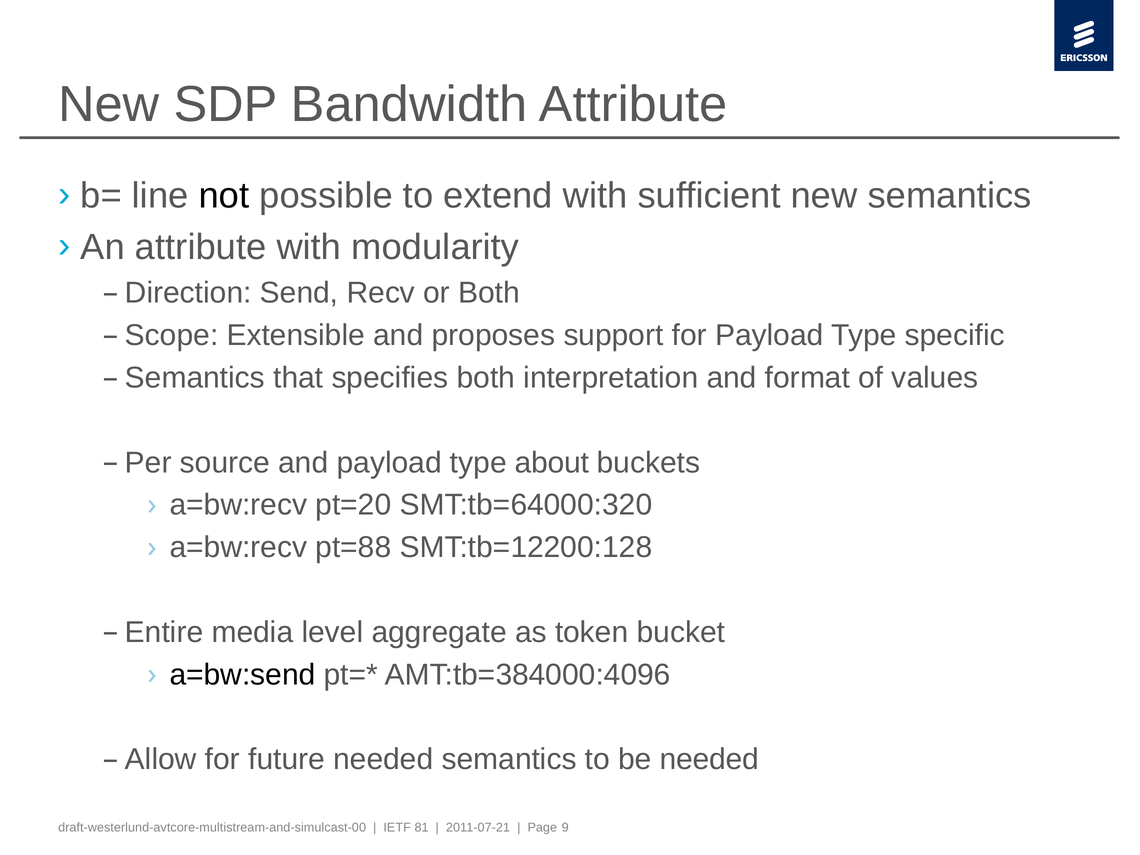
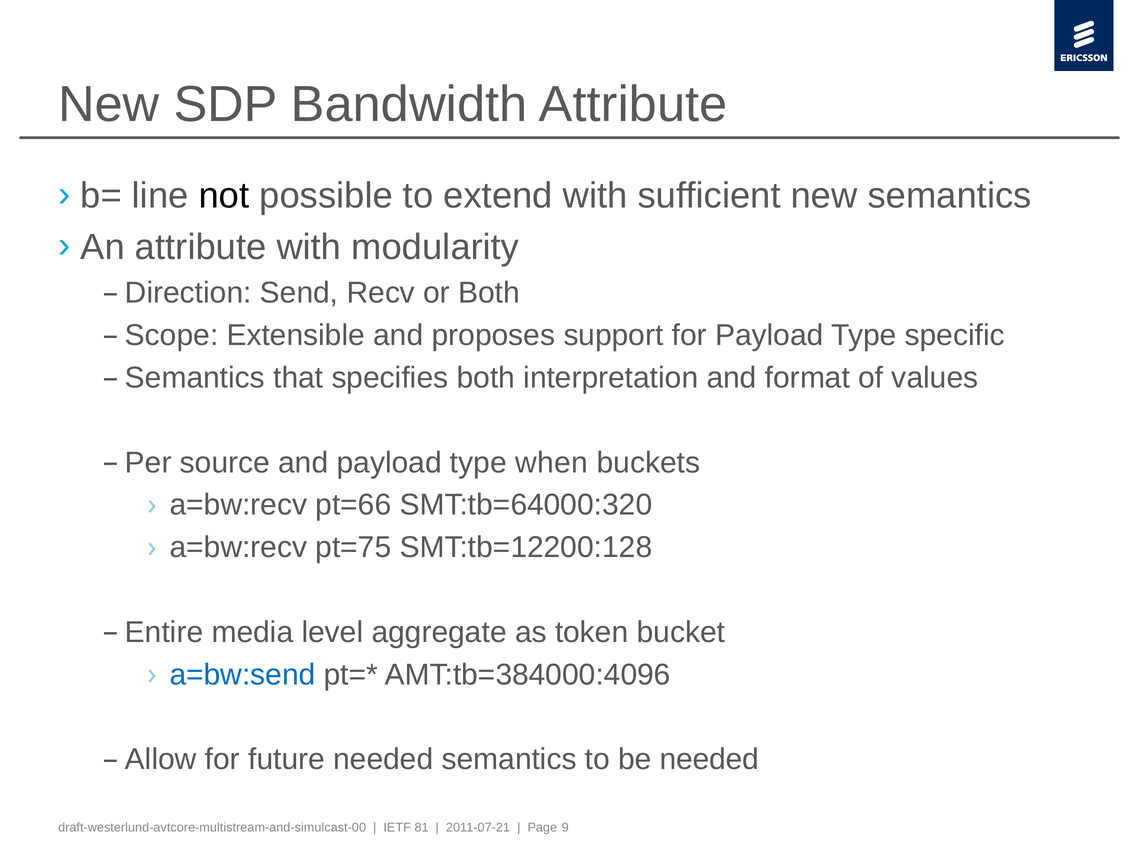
about: about -> when
pt=20: pt=20 -> pt=66
pt=88: pt=88 -> pt=75
a=bw:send colour: black -> blue
